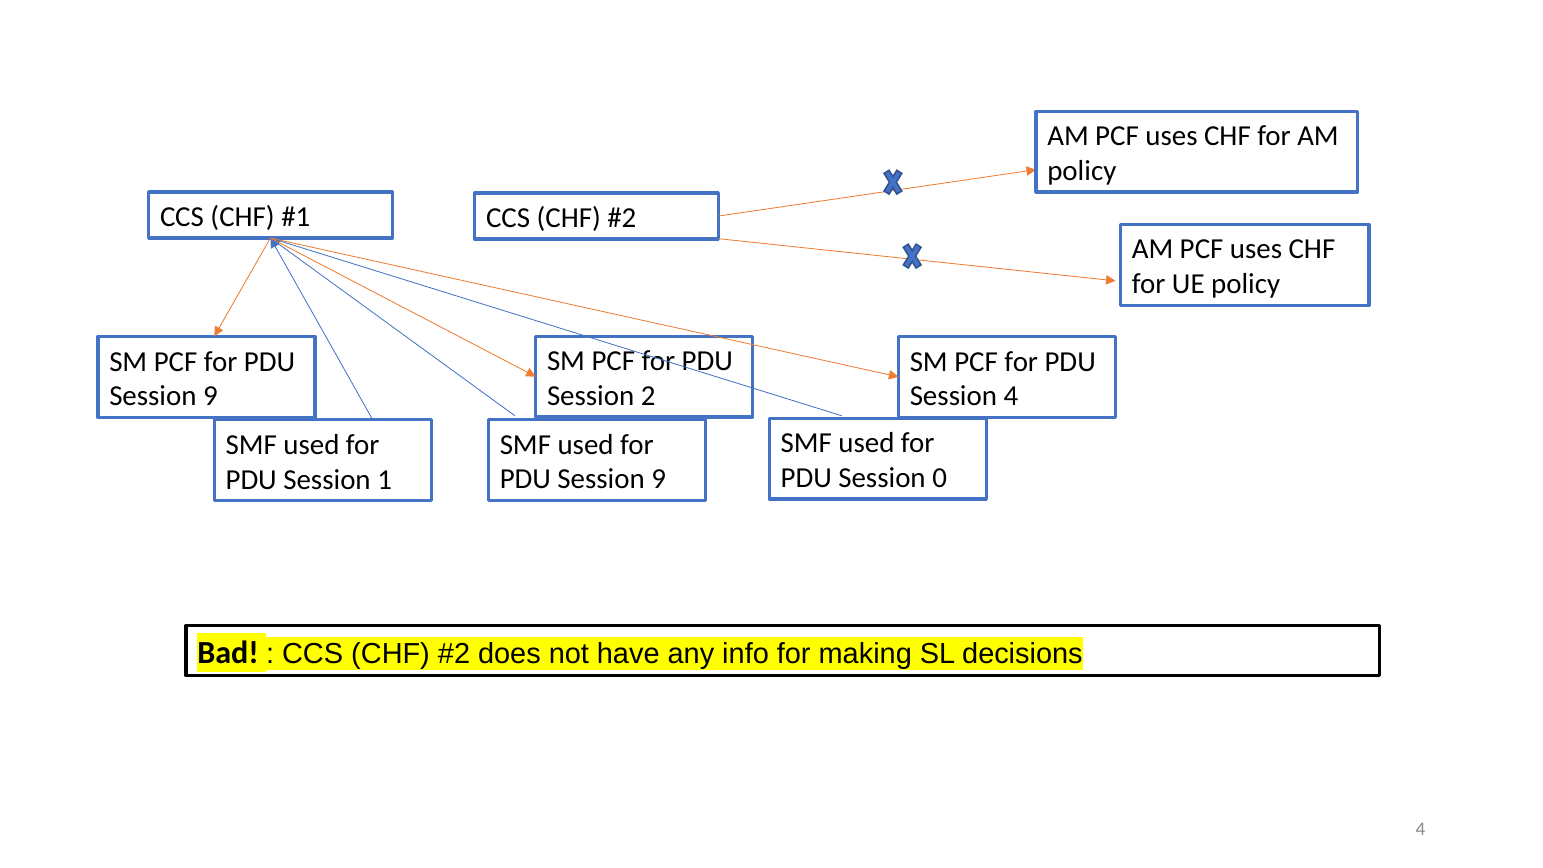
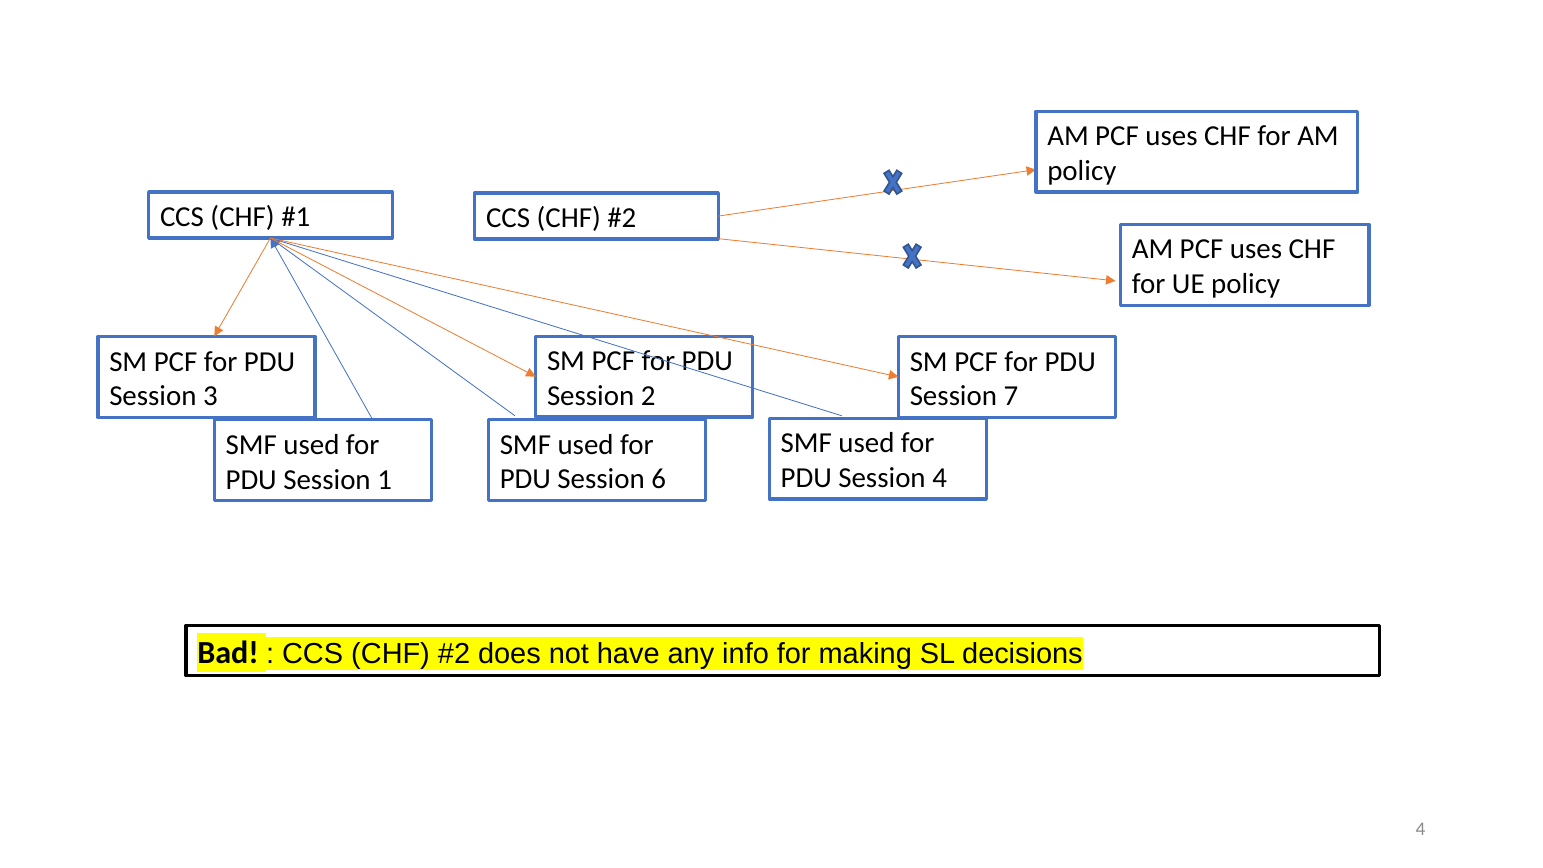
9 at (210, 396): 9 -> 3
Session 4: 4 -> 7
Session 0: 0 -> 4
9 at (659, 479): 9 -> 6
